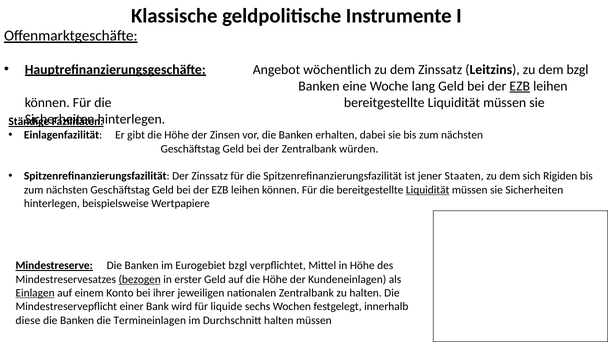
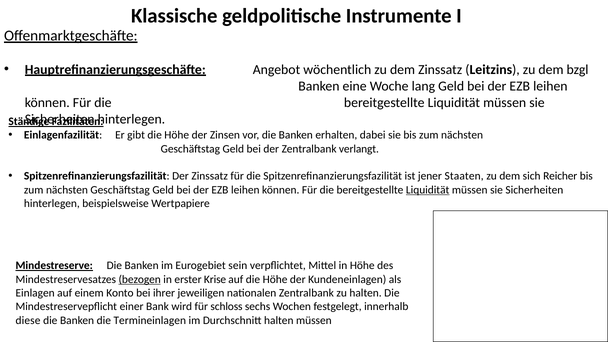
EZB at (520, 86) underline: present -> none
würden: würden -> verlangt
Rigiden: Rigiden -> Reicher
Eurogebiet bzgl: bzgl -> sein
erster Geld: Geld -> Krise
Einlagen underline: present -> none
liquide: liquide -> schloss
